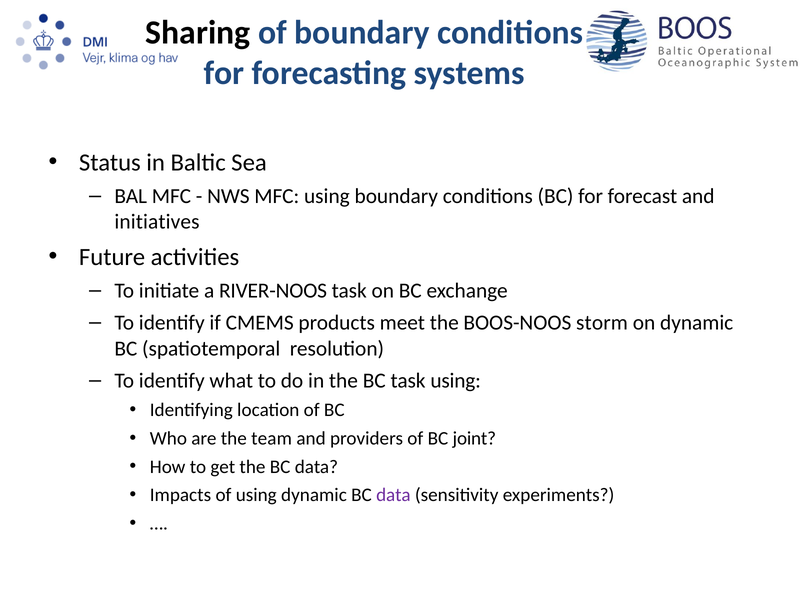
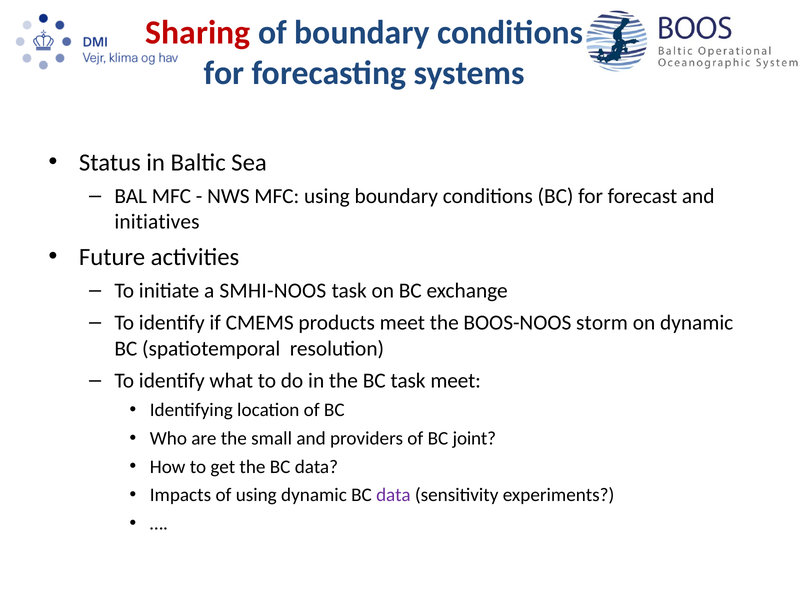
Sharing colour: black -> red
RIVER-NOOS: RIVER-NOOS -> SMHI-NOOS
task using: using -> meet
team: team -> small
